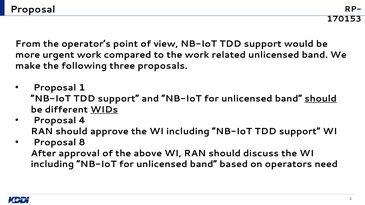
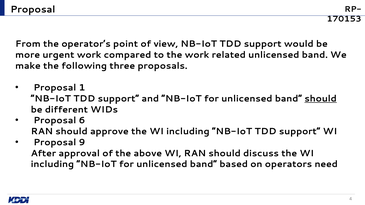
WIDs underline: present -> none
4 at (82, 121): 4 -> 6
8: 8 -> 9
